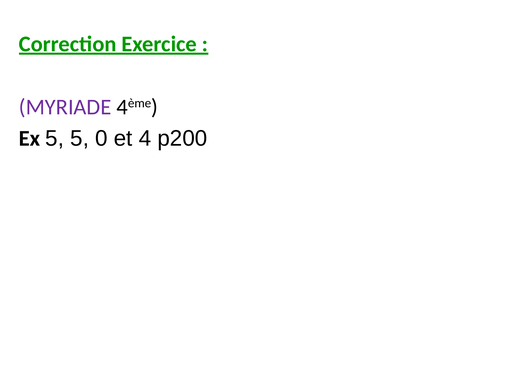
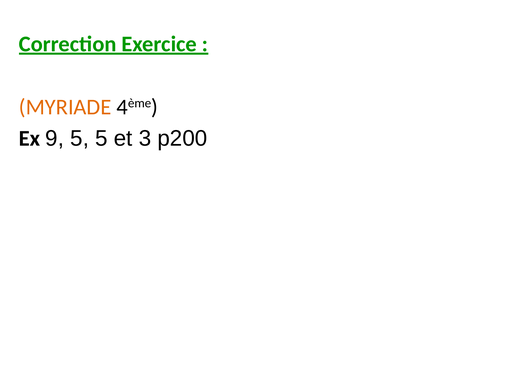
MYRIADE colour: purple -> orange
Ex 5: 5 -> 9
5 0: 0 -> 5
4: 4 -> 3
